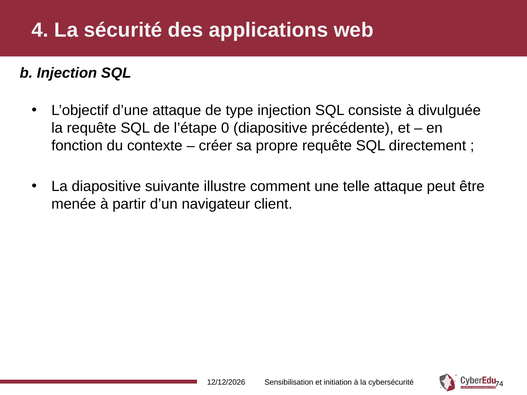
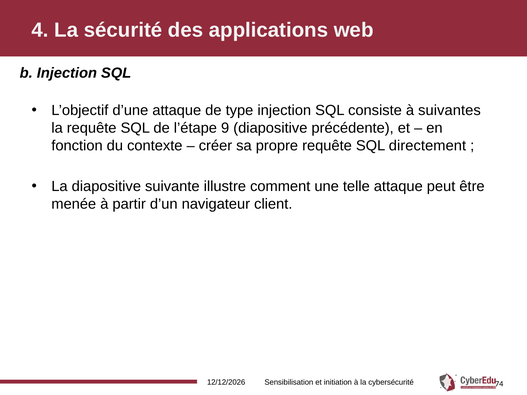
divulguée: divulguée -> suivantes
0: 0 -> 9
